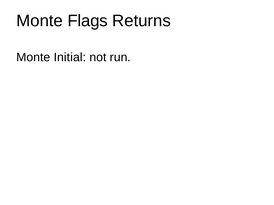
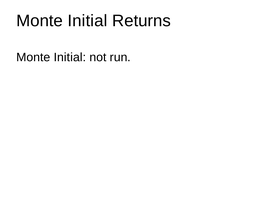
Flags at (88, 21): Flags -> Initial
